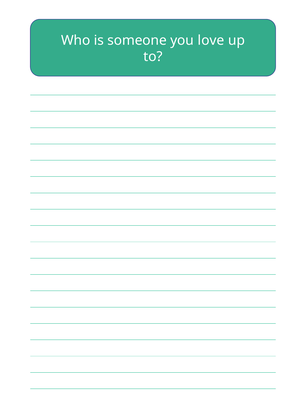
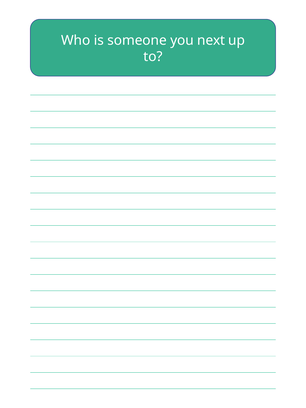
love: love -> next
